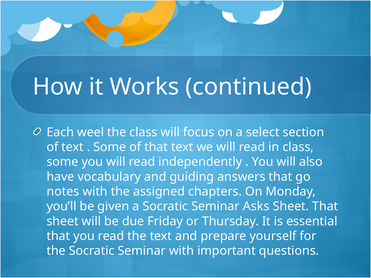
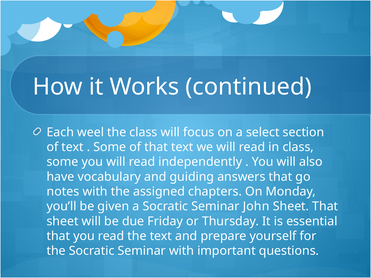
Asks: Asks -> John
